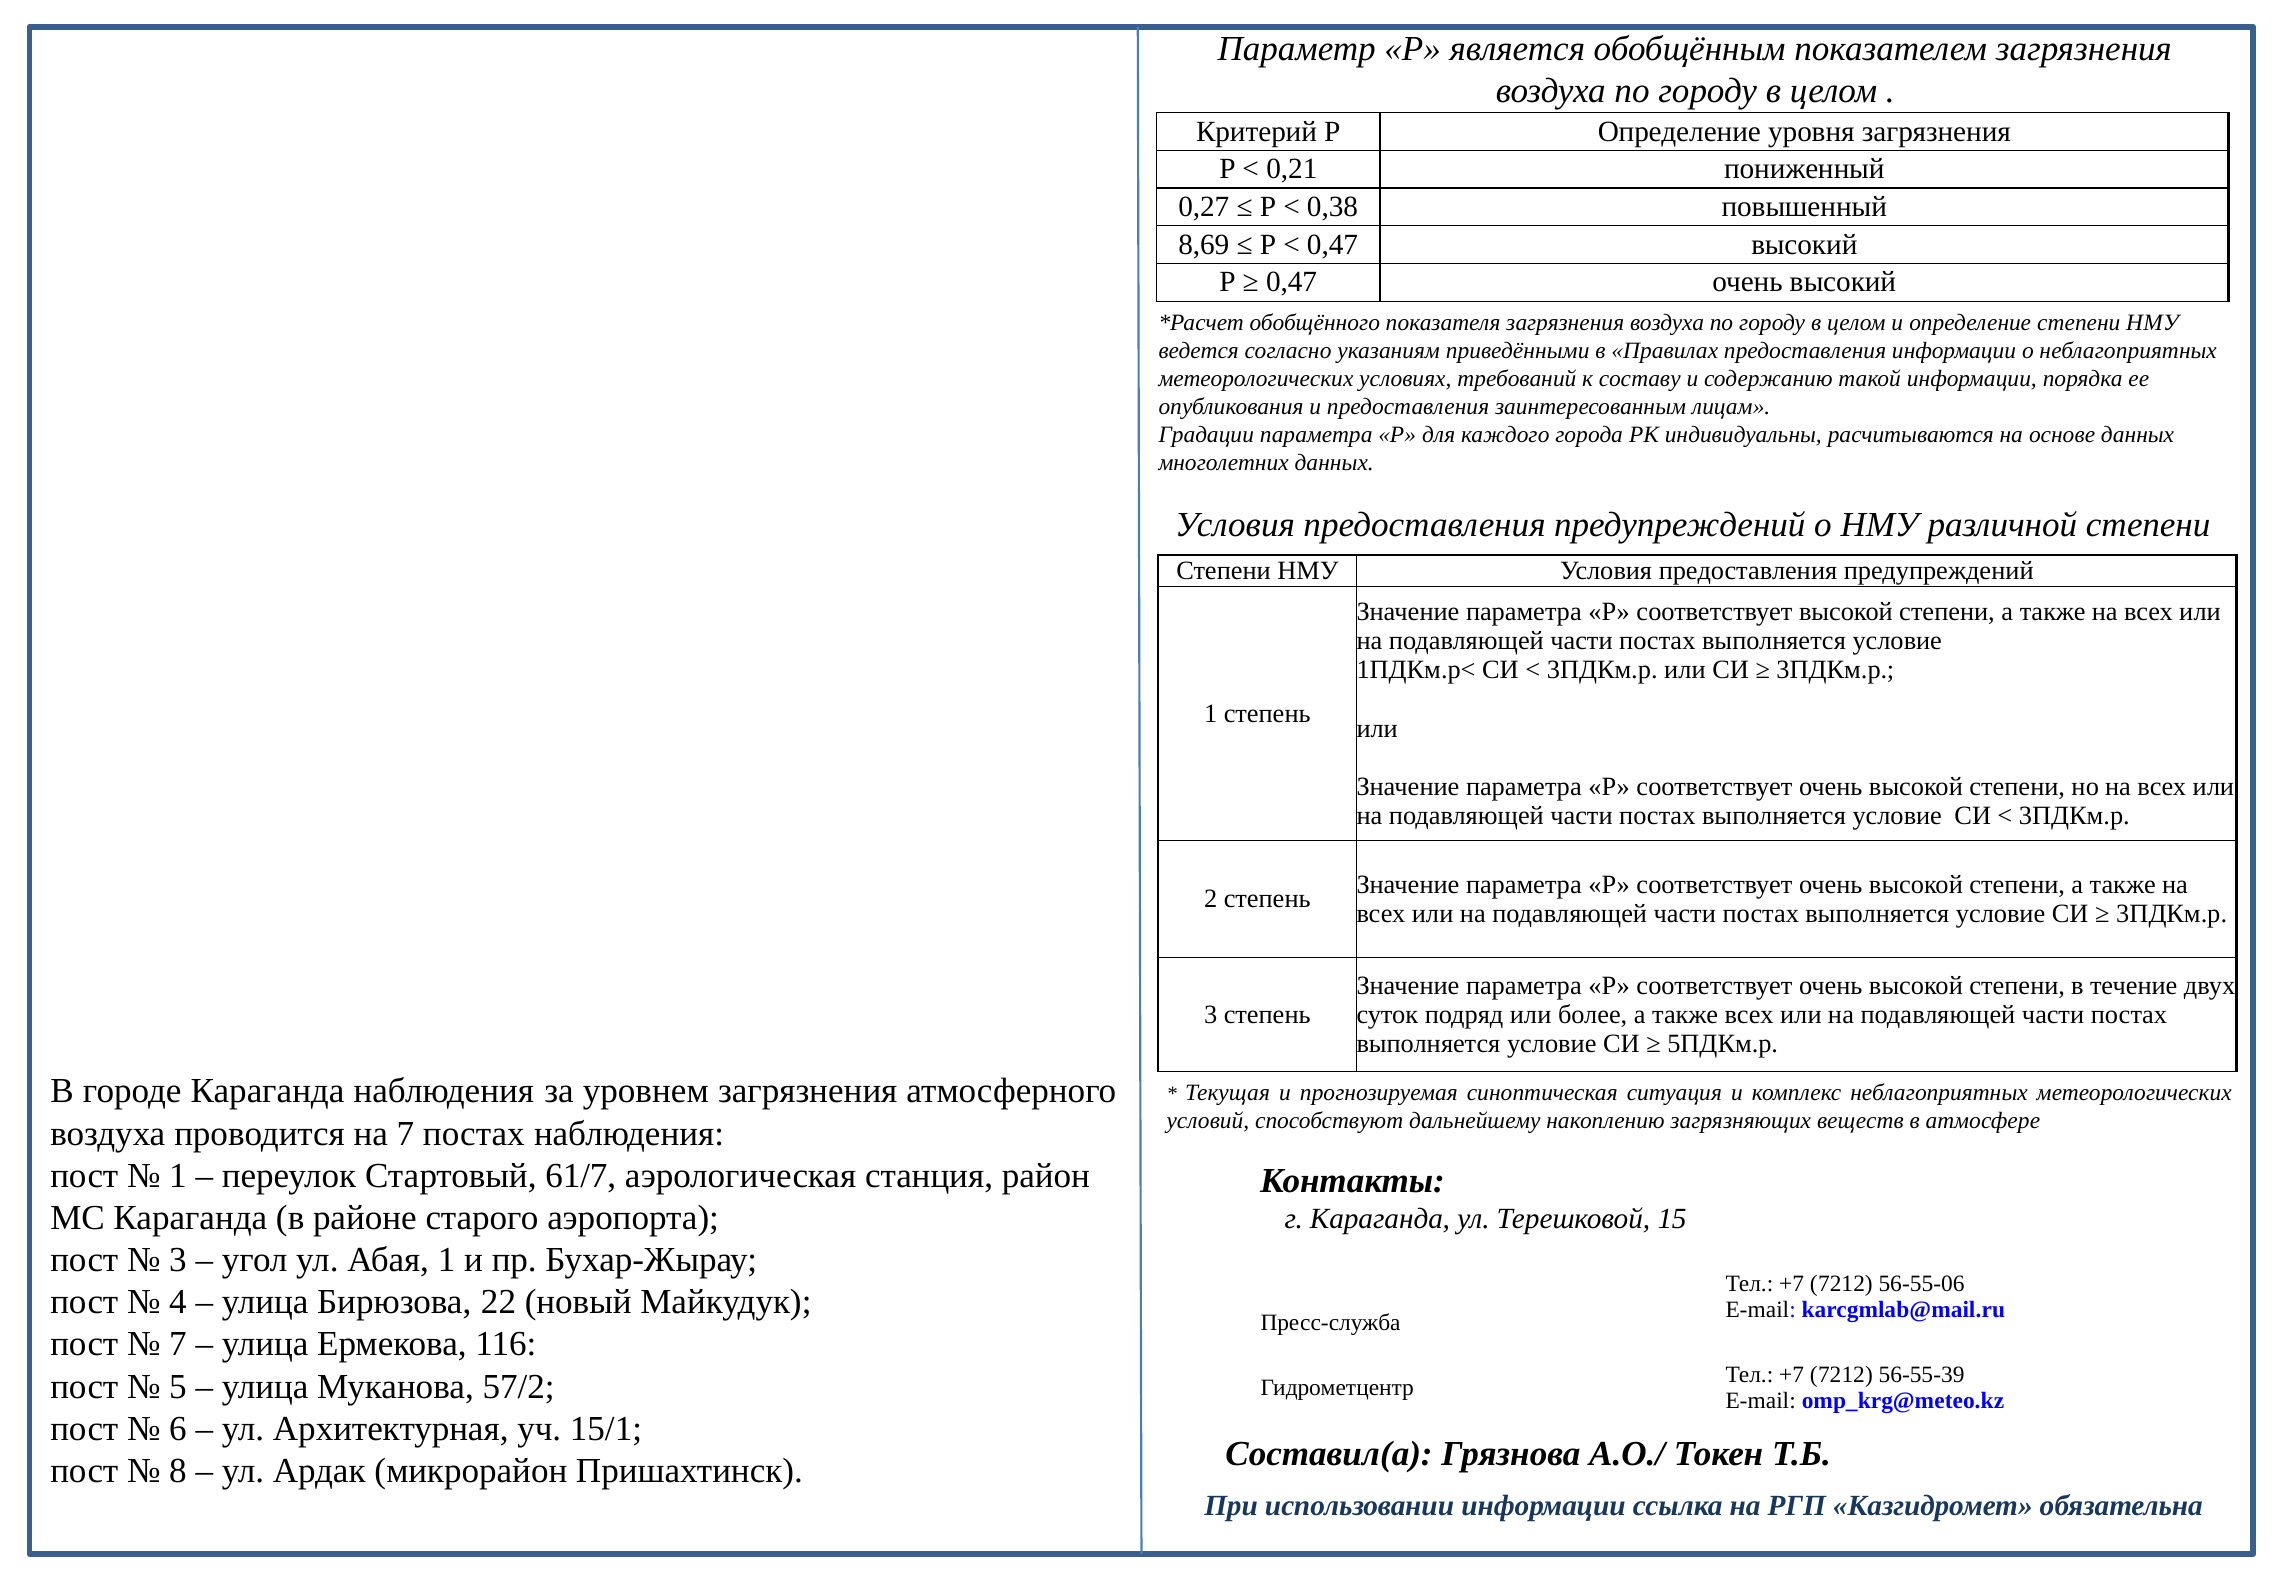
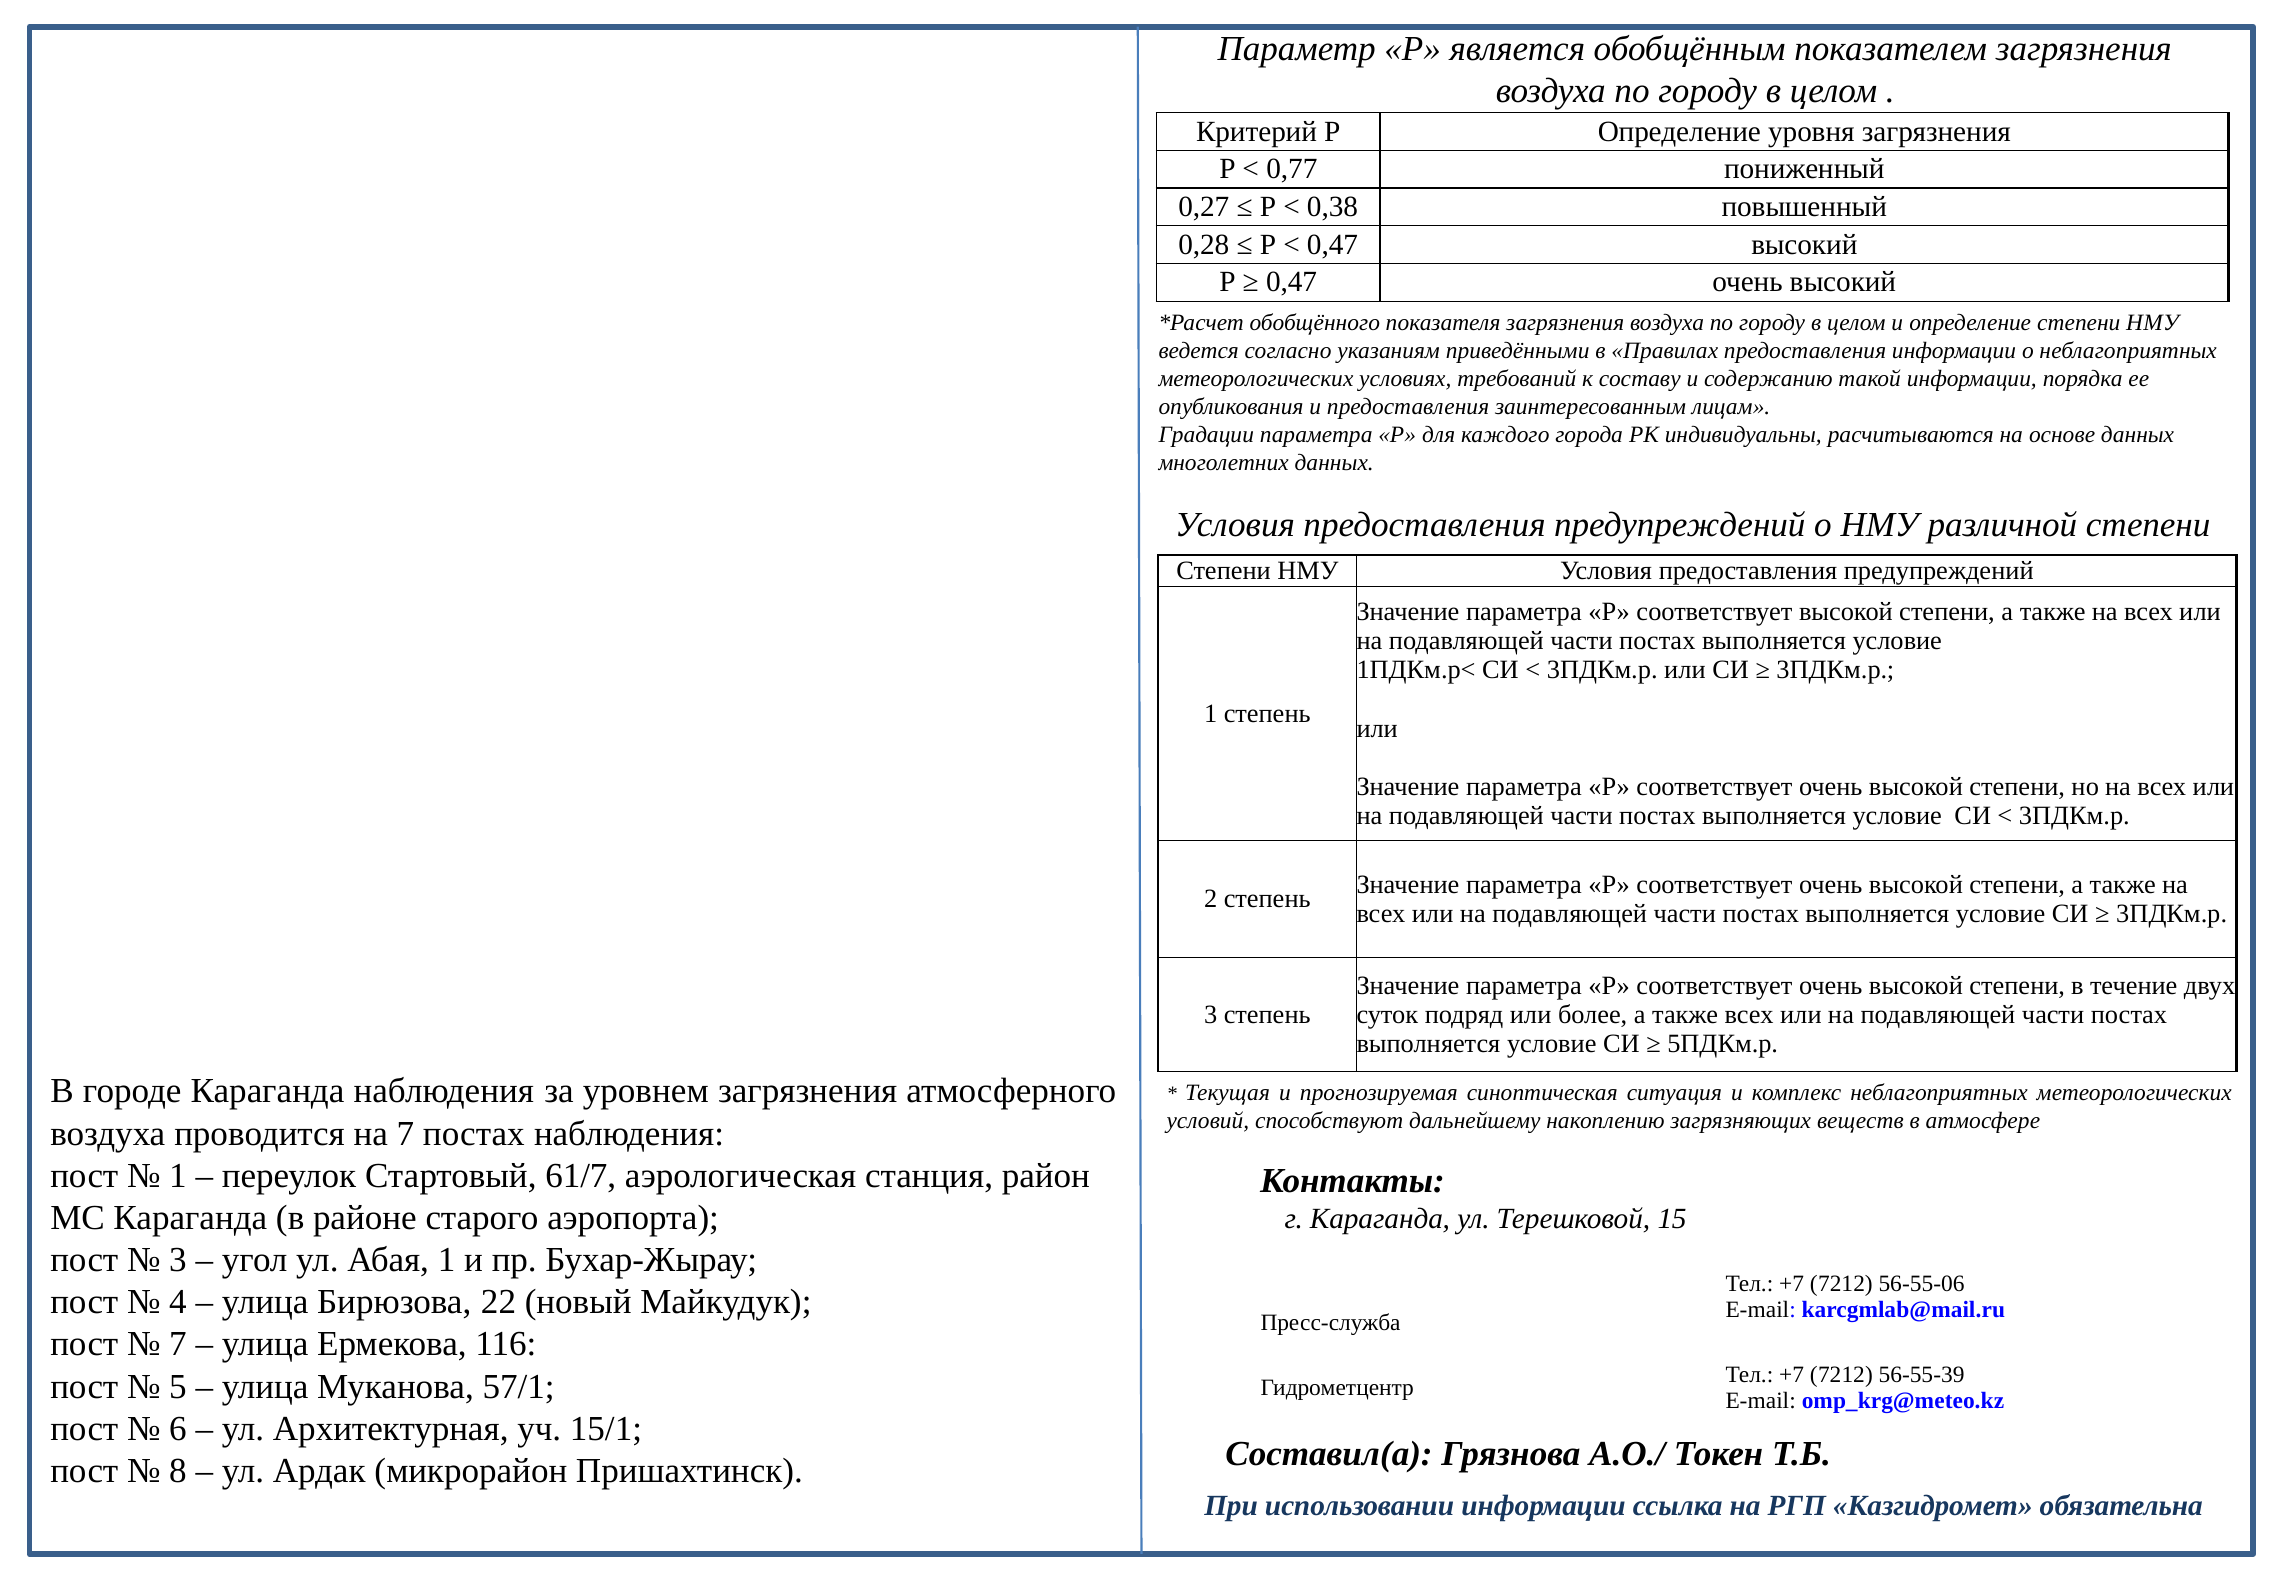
0,21: 0,21 -> 0,77
8,69: 8,69 -> 0,28
57/2: 57/2 -> 57/1
